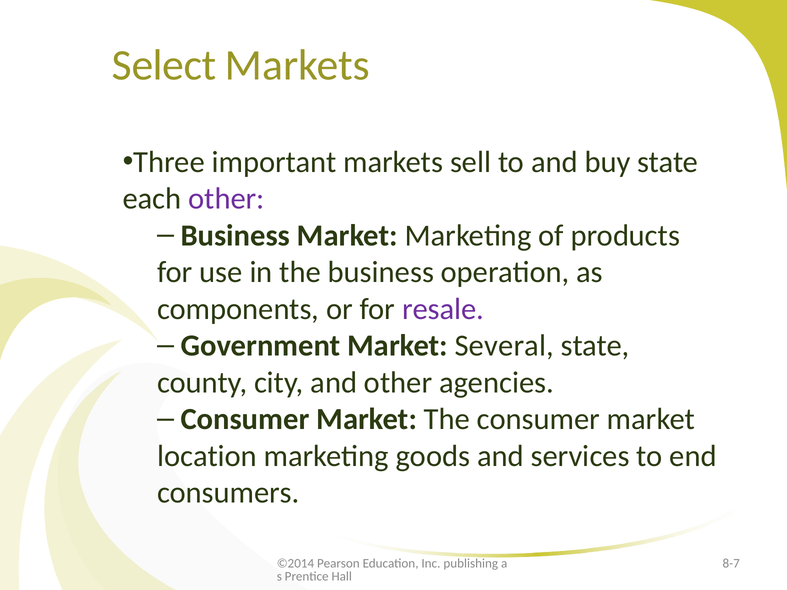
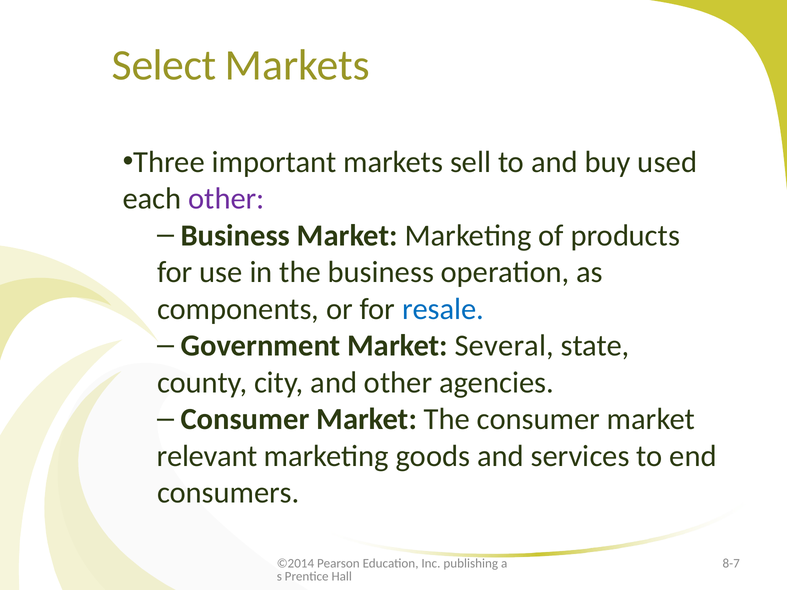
buy state: state -> used
resale colour: purple -> blue
location: location -> relevant
